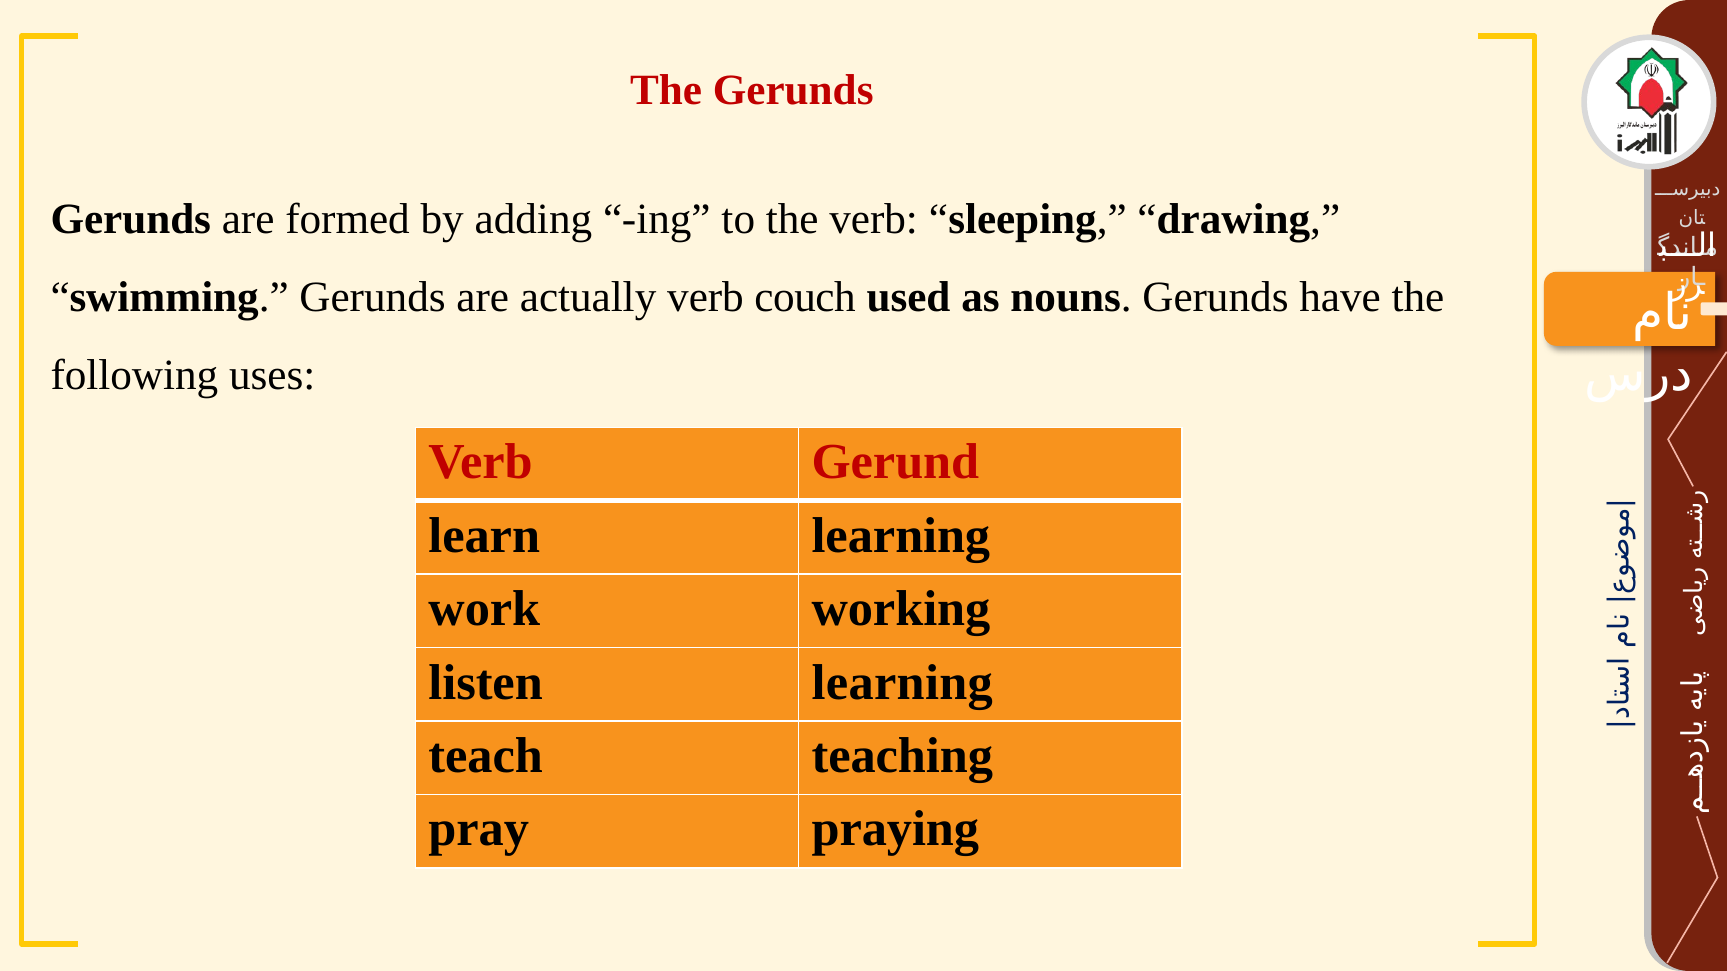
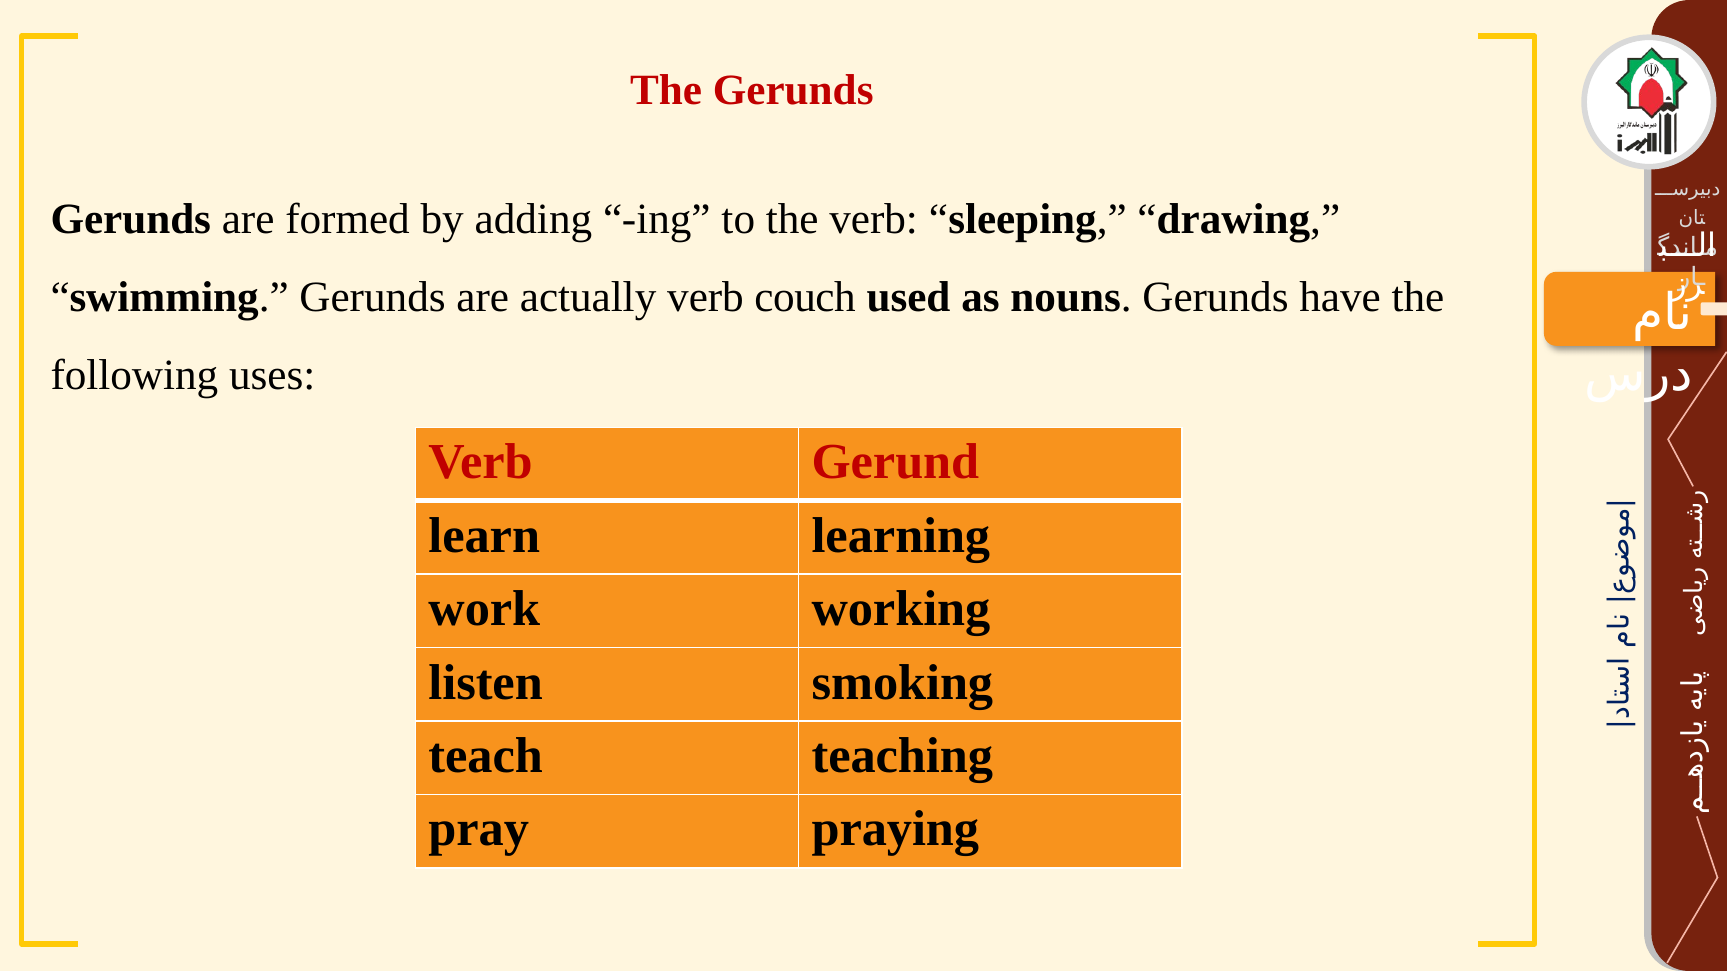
listen learning: learning -> smoking
